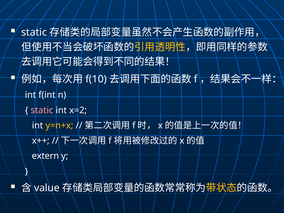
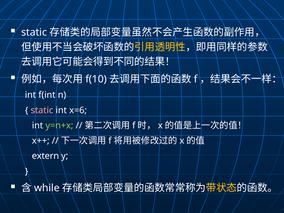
x=2: x=2 -> x=6
y=n+x colour: yellow -> light green
value: value -> while
